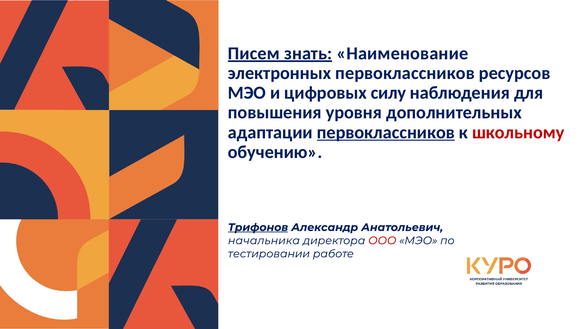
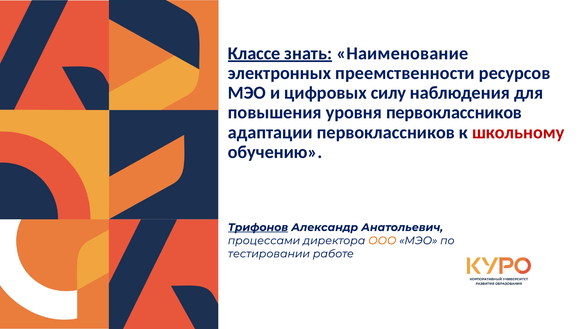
Писем: Писем -> Классе
электронных первоклассников: первоклассников -> преемственности
уровня дополнительных: дополнительных -> первоклассников
первоклассников at (386, 132) underline: present -> none
начальника: начальника -> процессами
ООО colour: red -> orange
